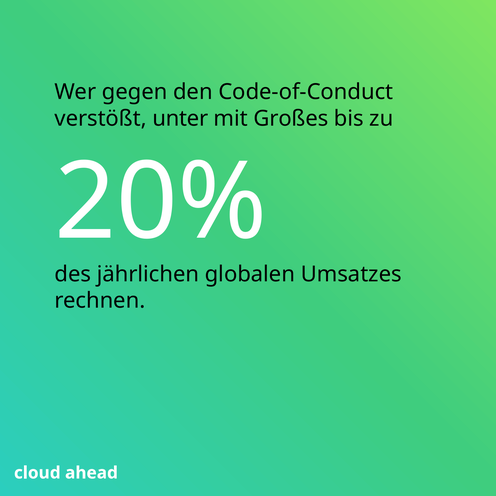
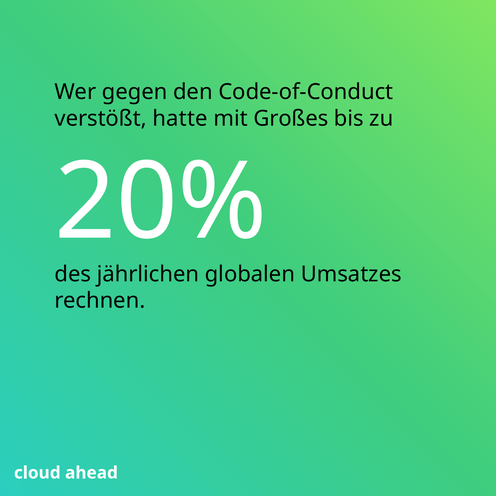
unter: unter -> hatte
